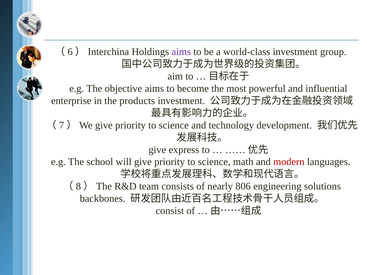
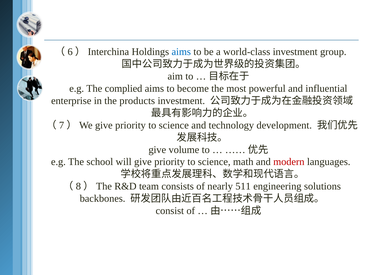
aims at (181, 52) colour: purple -> blue
objective: objective -> complied
express: express -> volume
806: 806 -> 511
